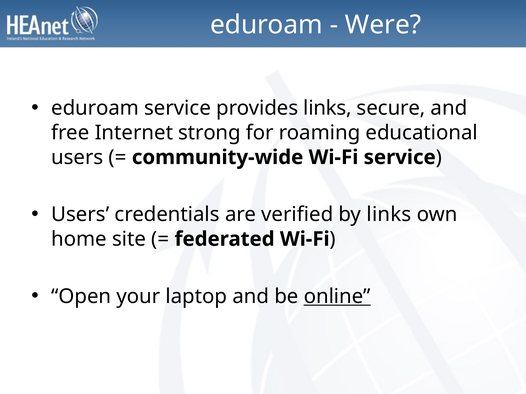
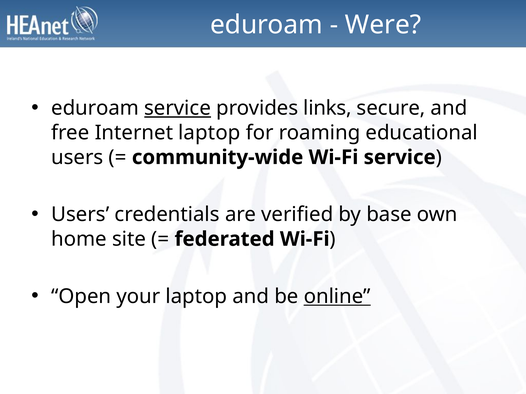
service at (178, 108) underline: none -> present
Internet strong: strong -> laptop
by links: links -> base
